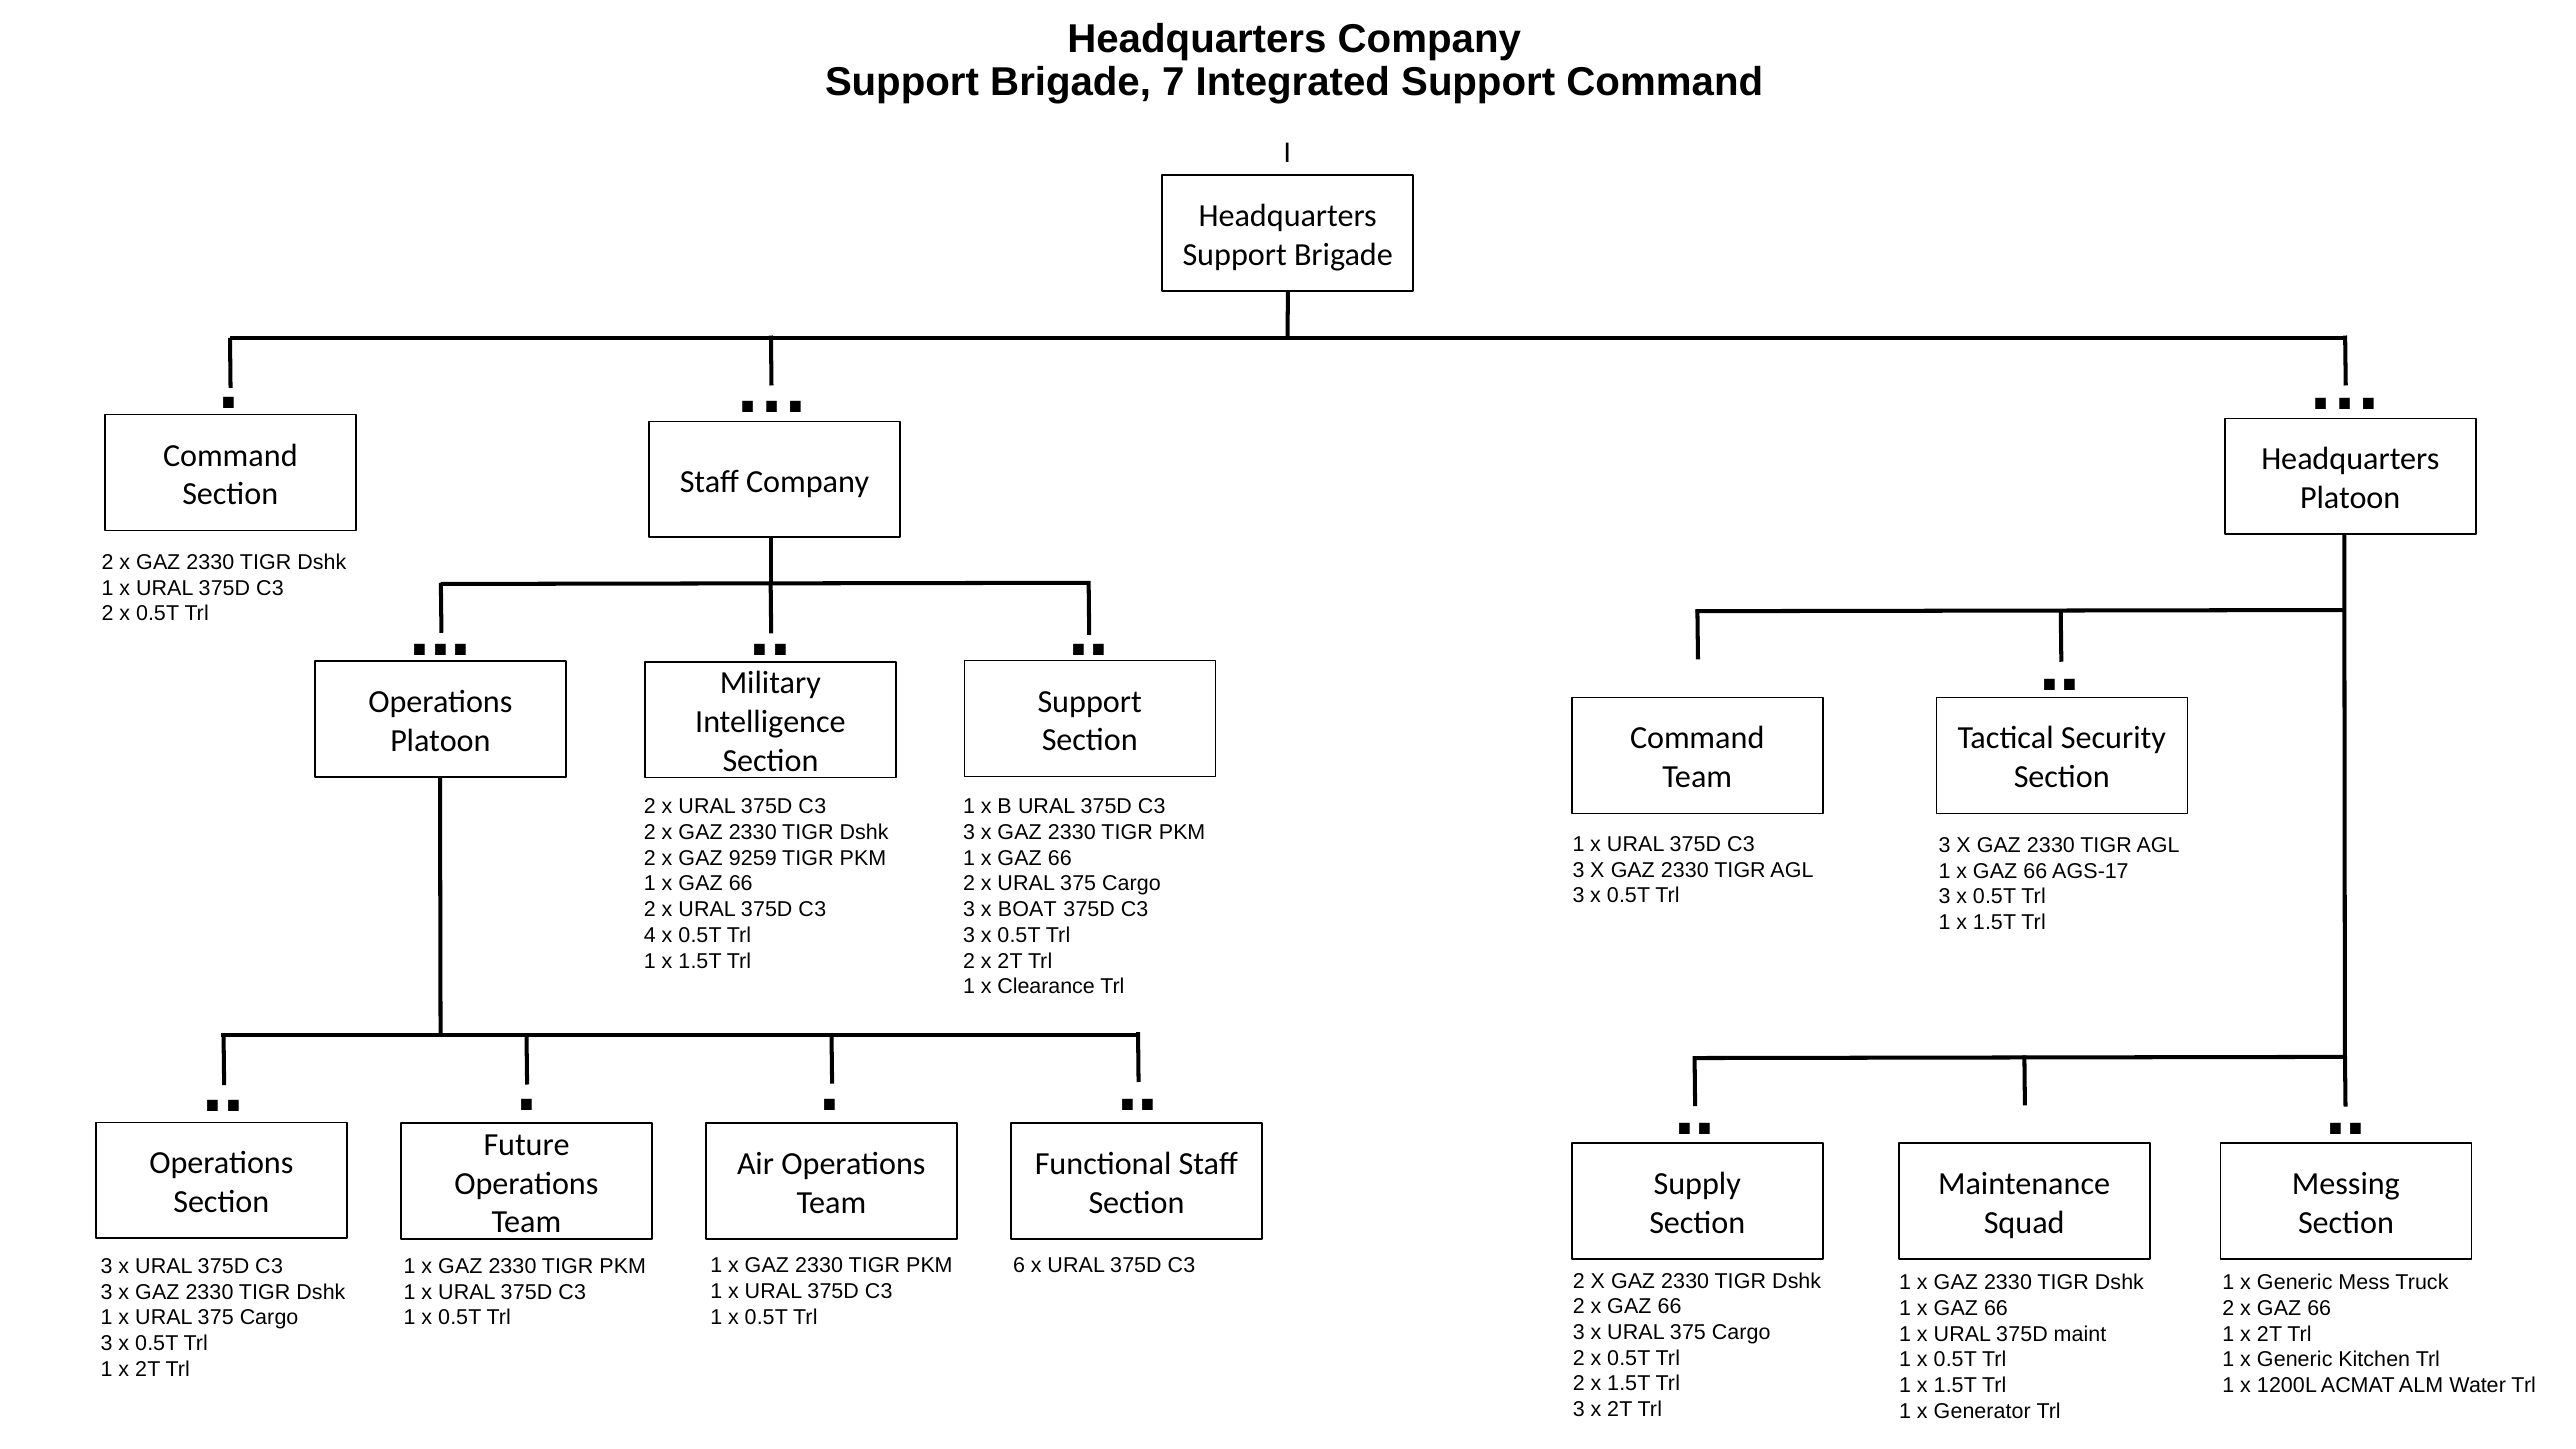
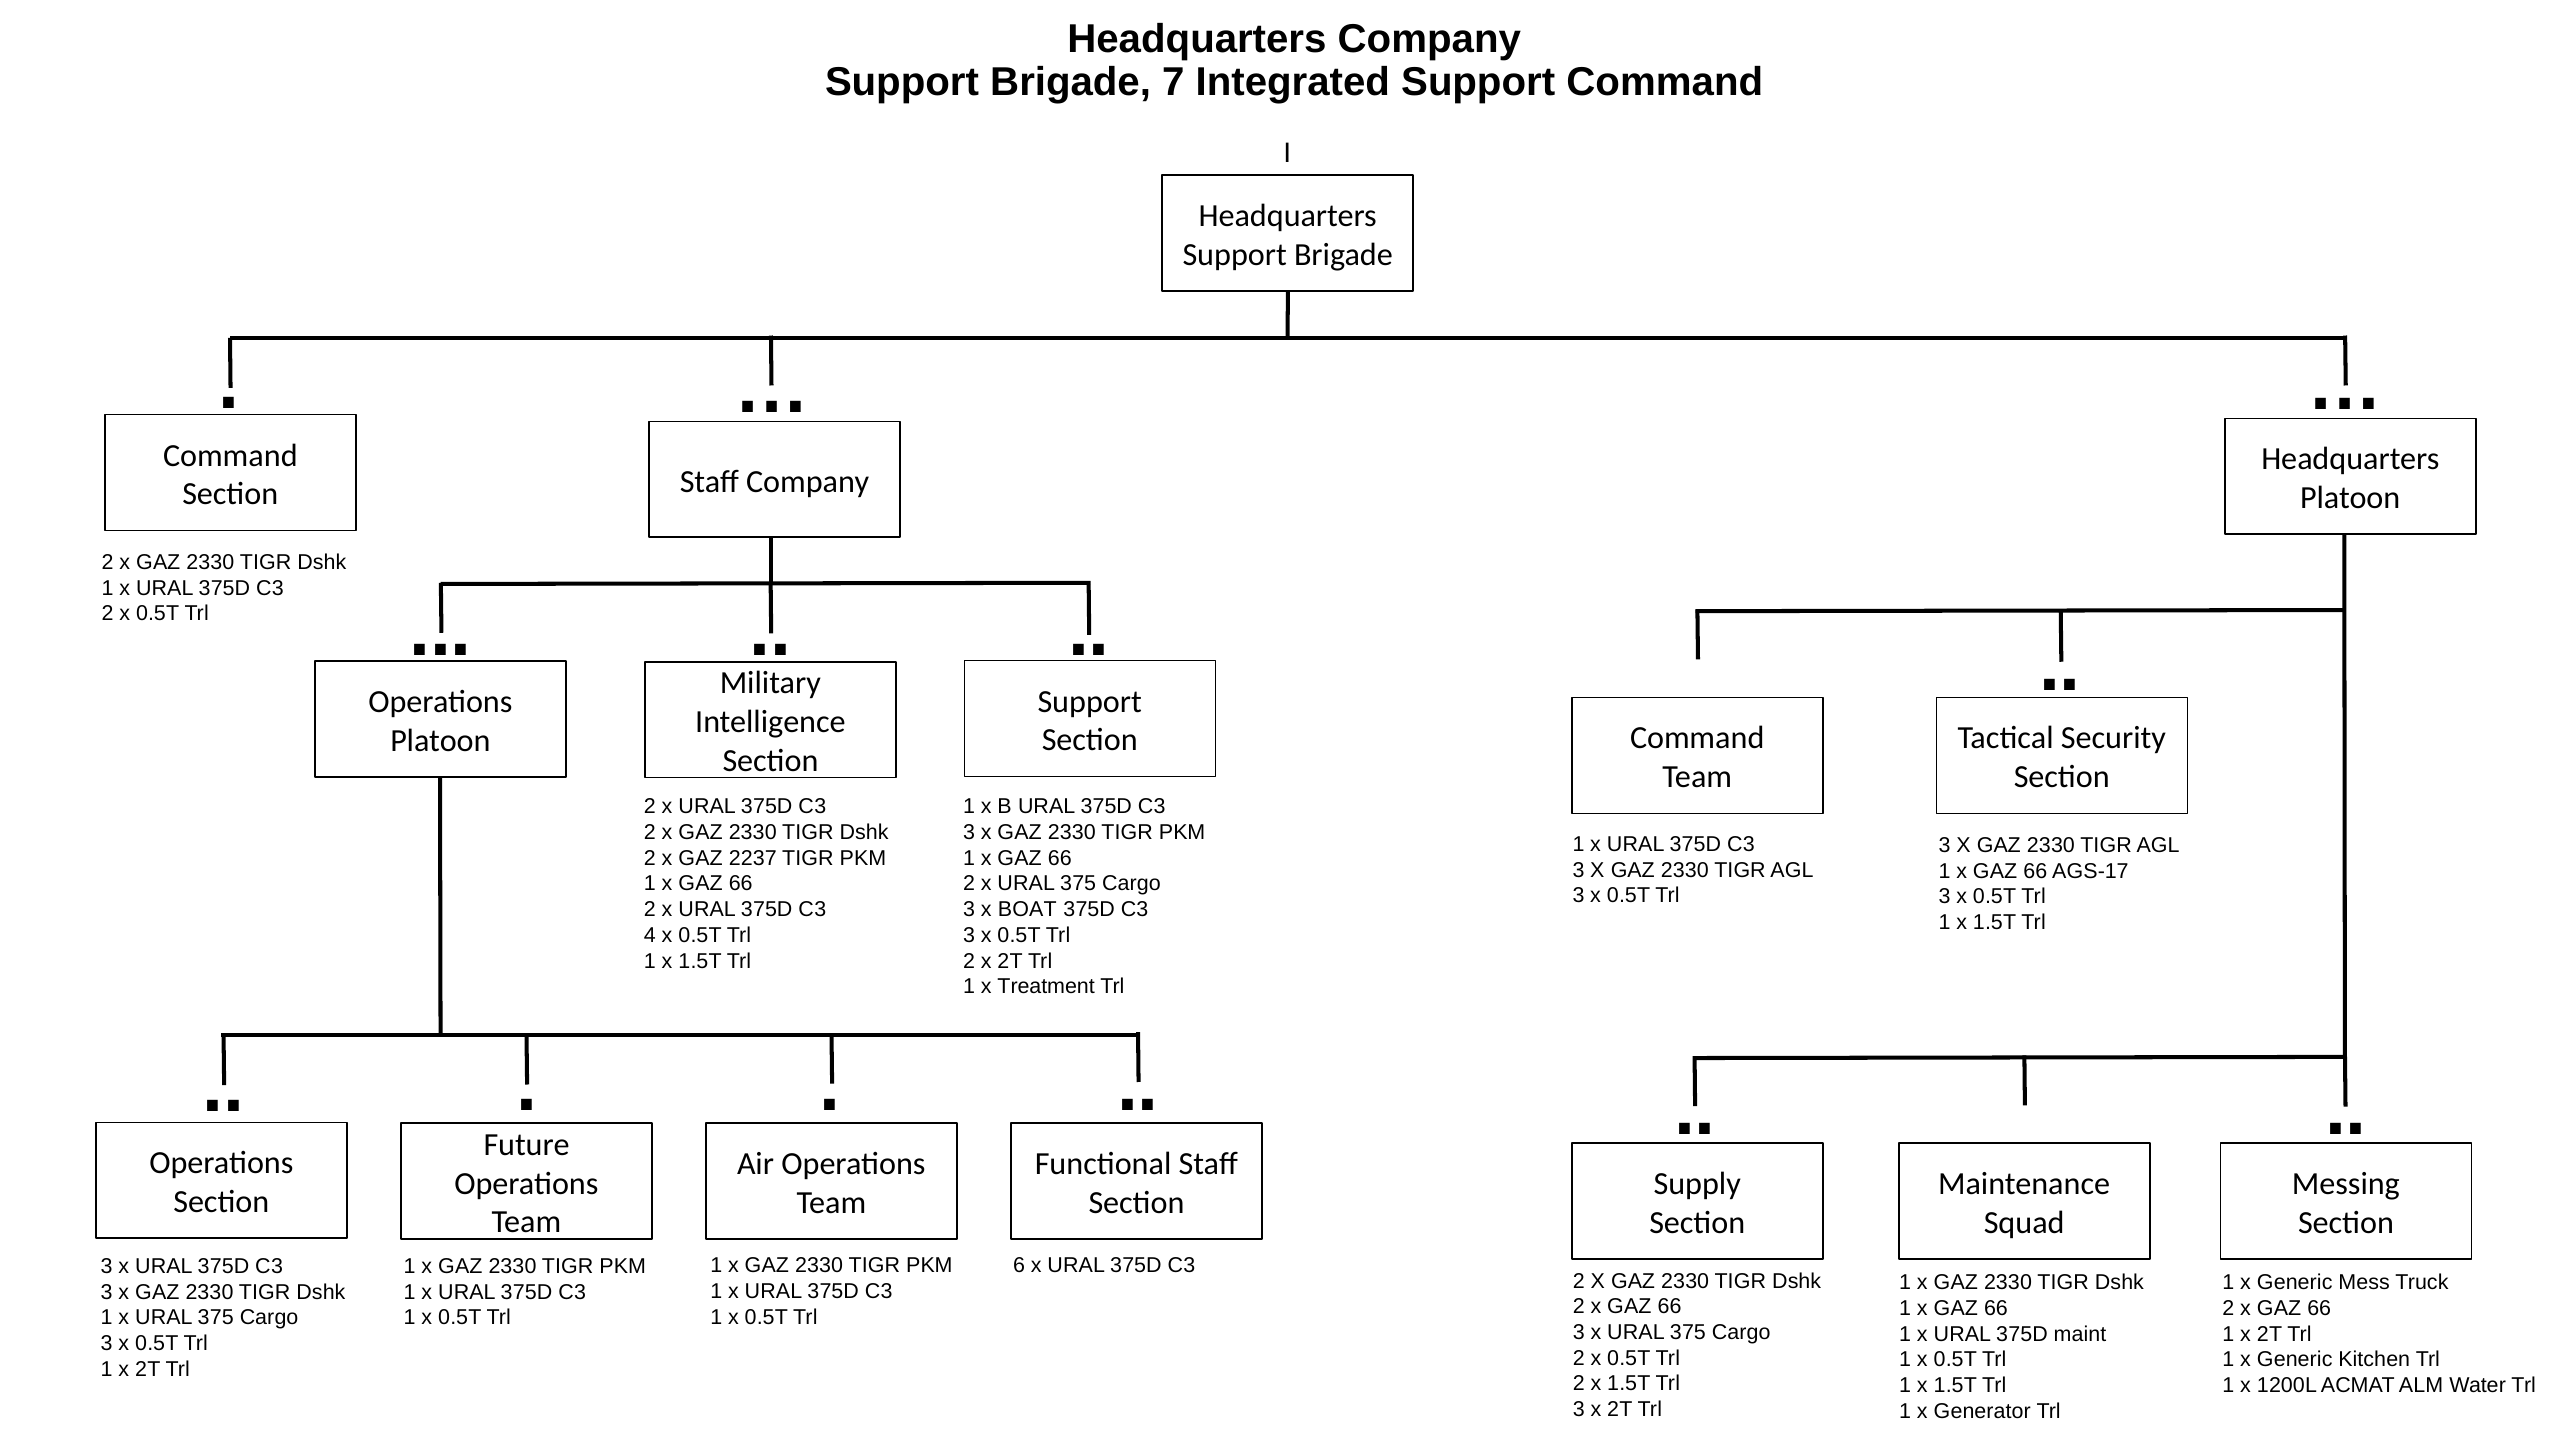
9259: 9259 -> 2237
Clearance: Clearance -> Treatment
